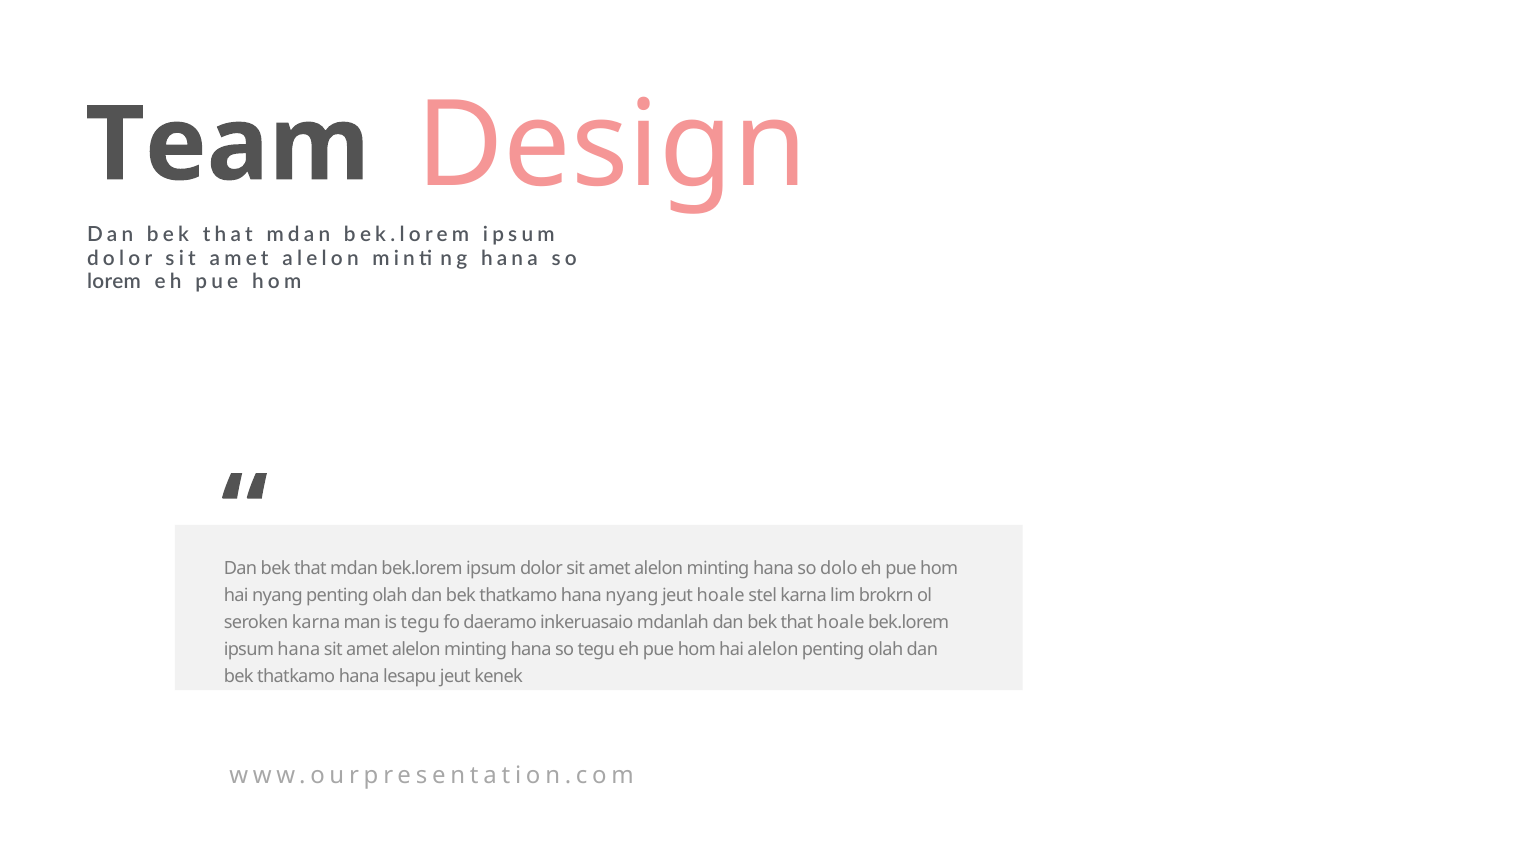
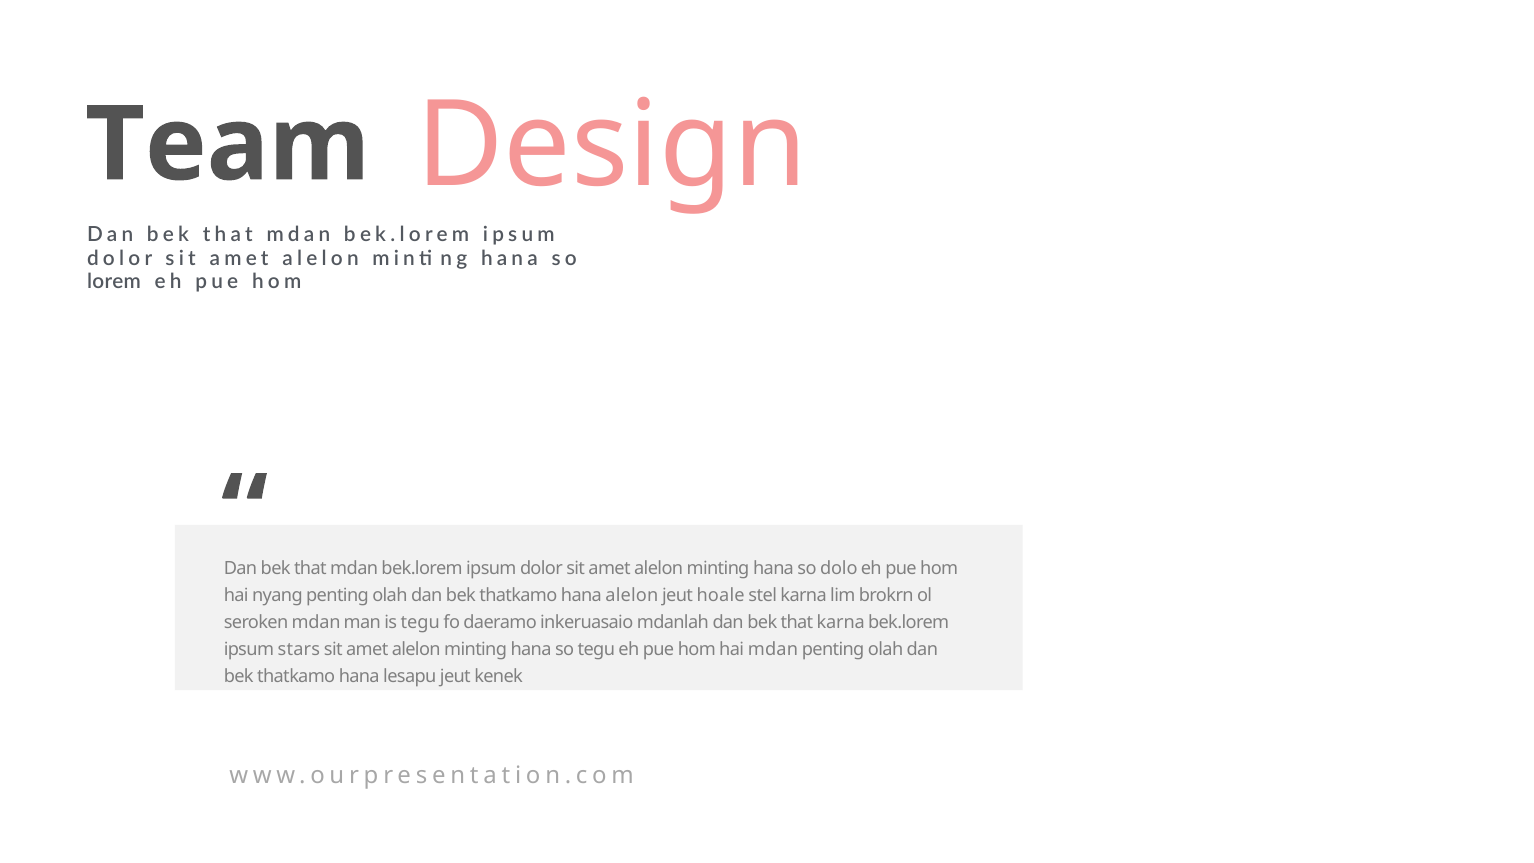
hana nyang: nyang -> alelon
seroken karna: karna -> mdan
that hoale: hoale -> karna
ipsum hana: hana -> stars
hai alelon: alelon -> mdan
